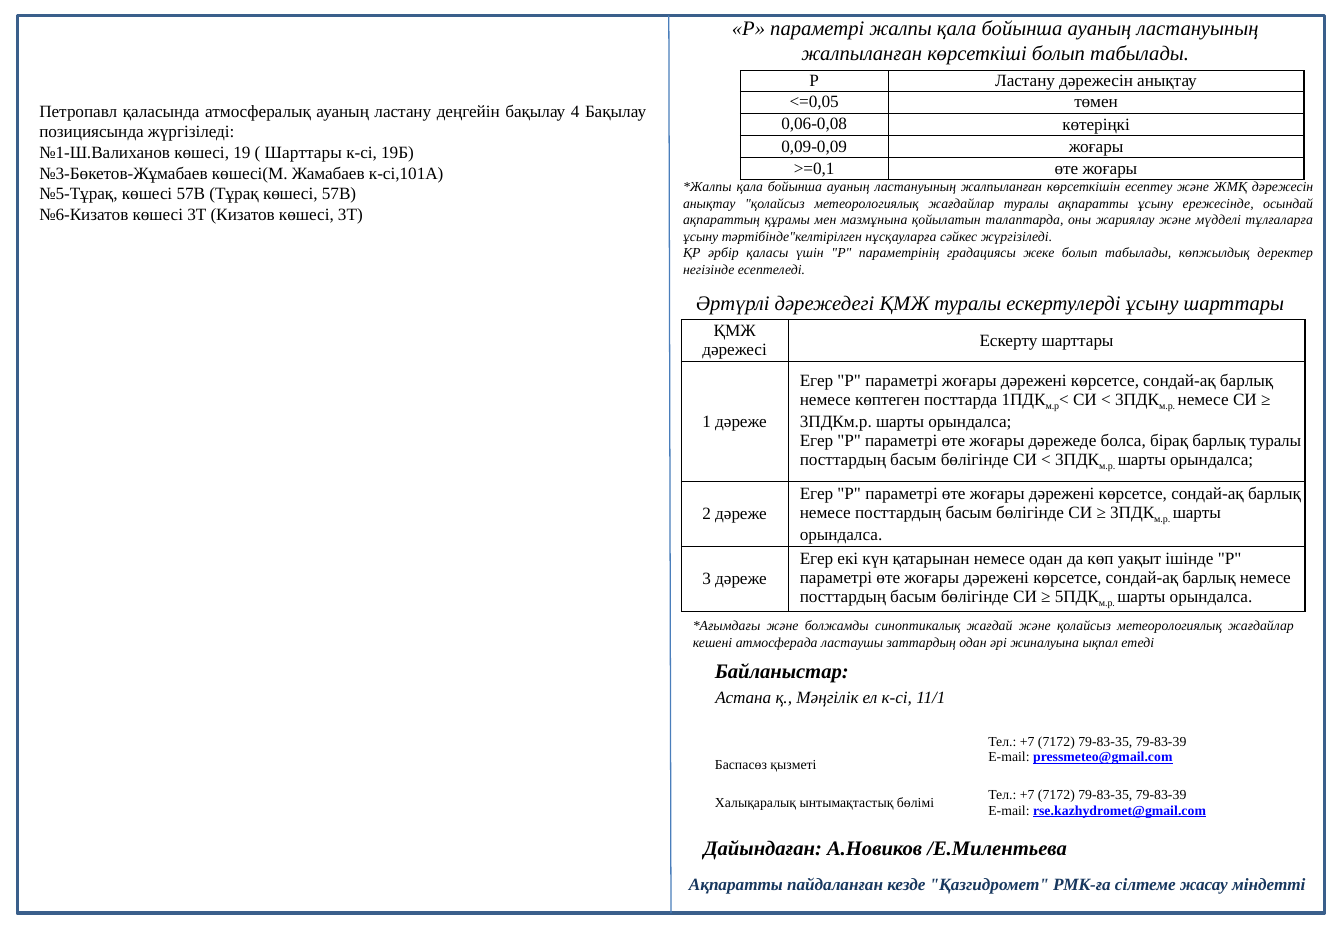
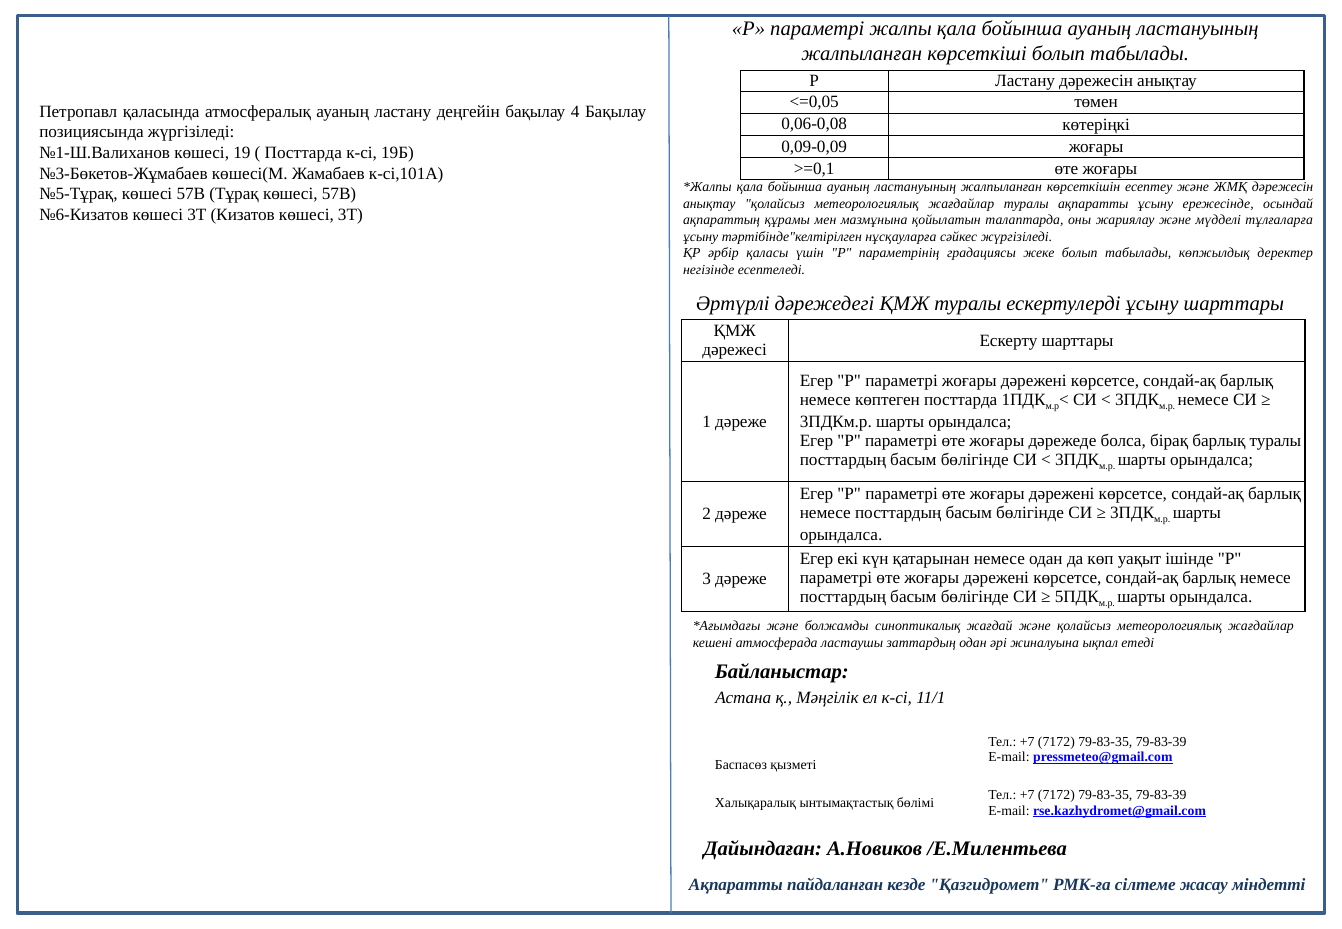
Шарттары at (303, 153): Шарттары -> Посттарда
